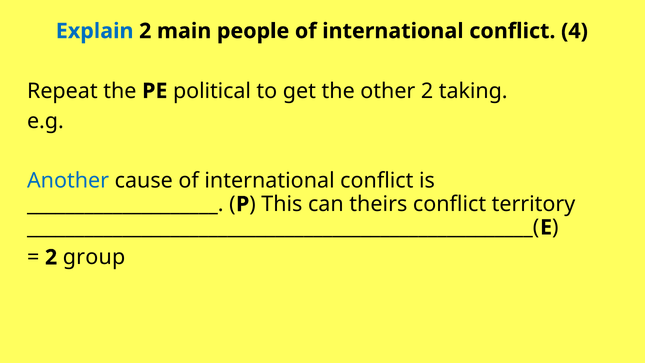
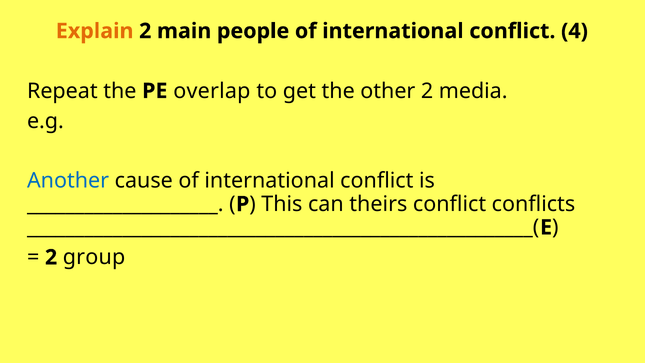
Explain colour: blue -> orange
political: political -> overlap
taking: taking -> media
territory: territory -> conflicts
